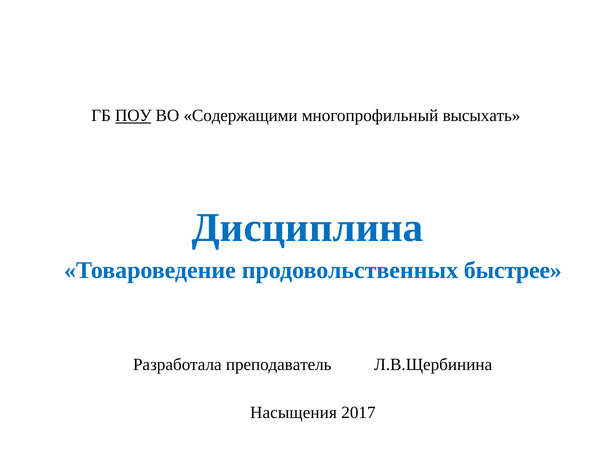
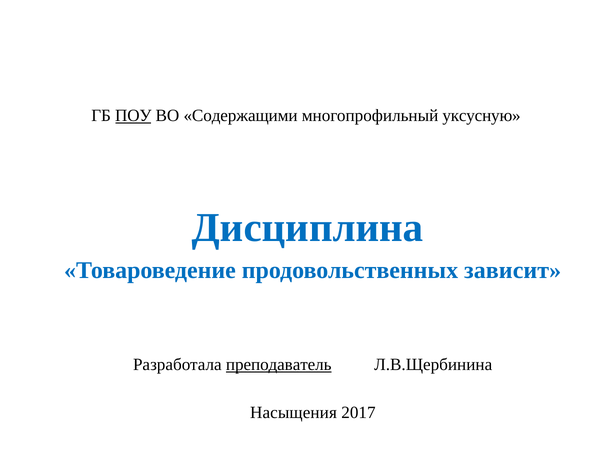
высыхать: высыхать -> уксусную
быстрее: быстрее -> зависит
преподаватель underline: none -> present
